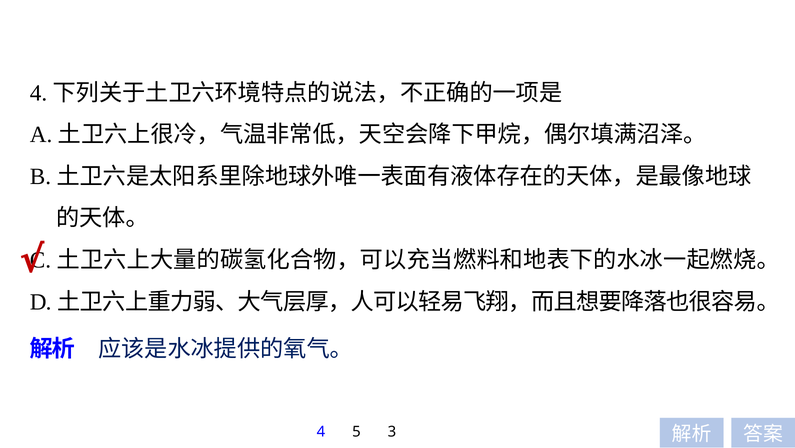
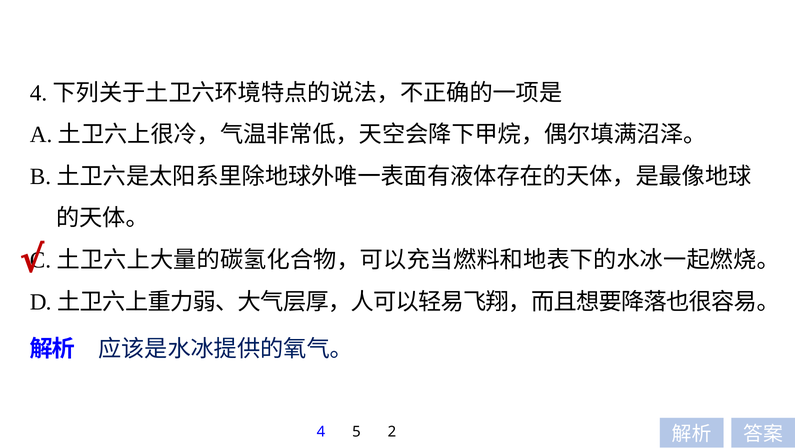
3: 3 -> 2
